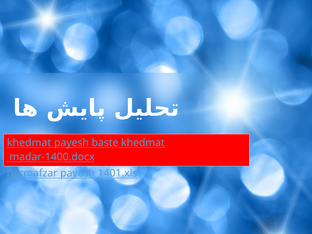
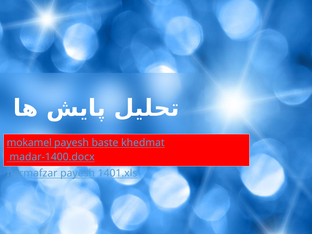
khedmat at (29, 143): khedmat -> mokamel
